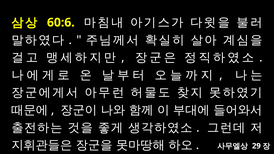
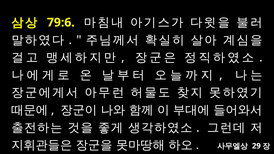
60:6: 60:6 -> 79:6
